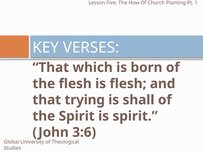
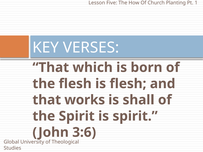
trying: trying -> works
